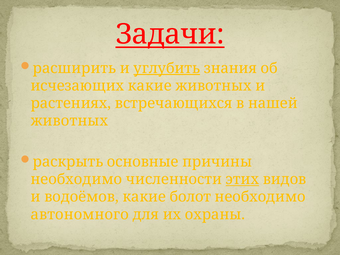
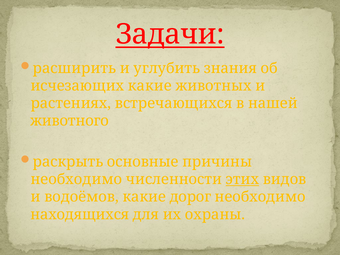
углубить underline: present -> none
животных at (69, 121): животных -> животного
болот: болот -> дорог
автономного: автономного -> находящихся
